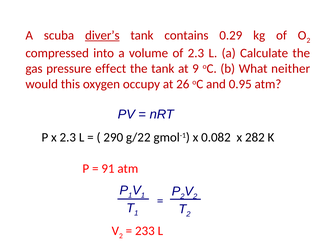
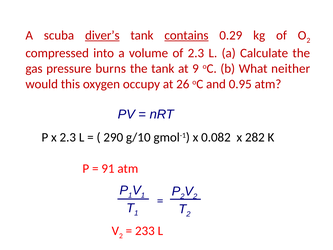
contains underline: none -> present
effect: effect -> burns
g/22: g/22 -> g/10
